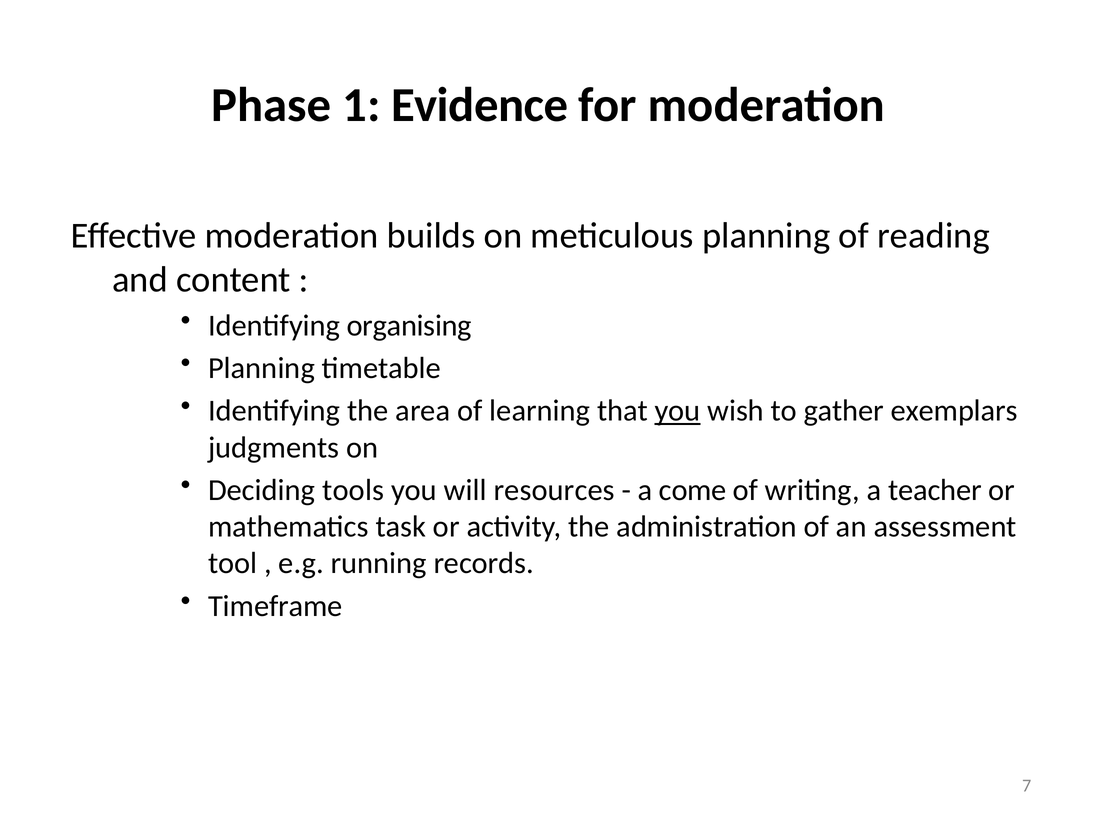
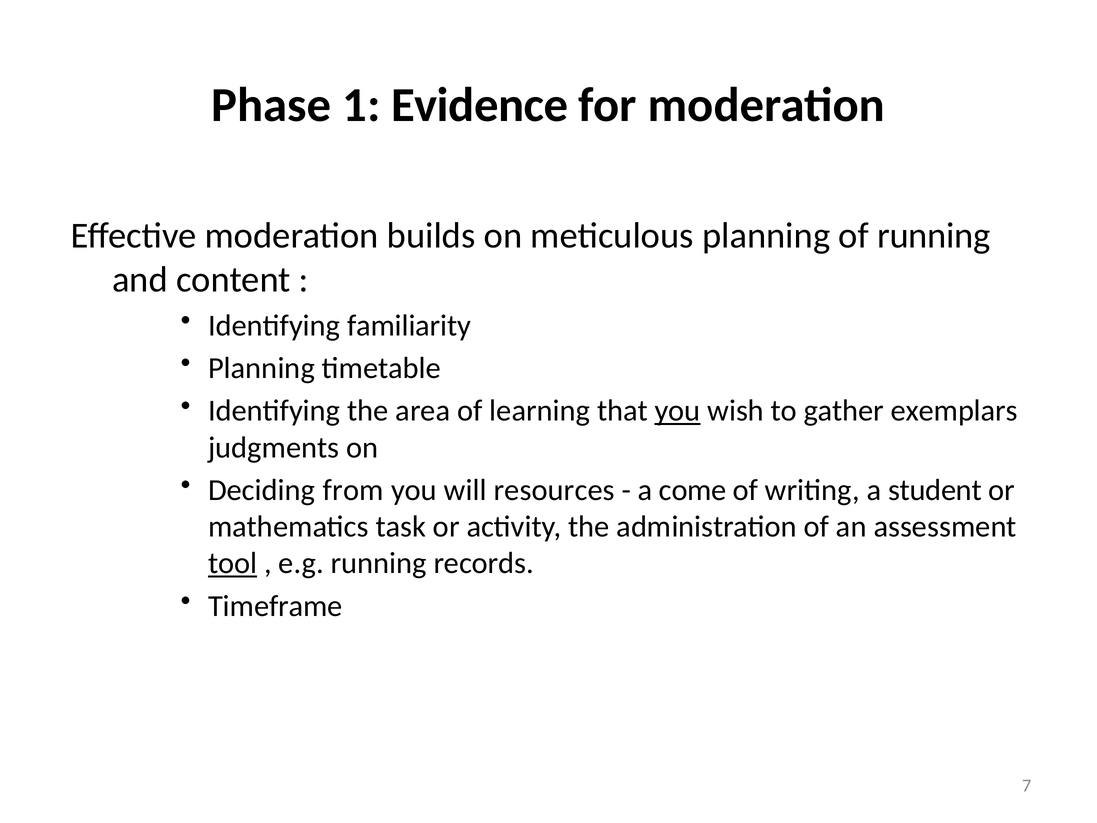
of reading: reading -> running
organising: organising -> familiarity
tools: tools -> from
teacher: teacher -> student
tool underline: none -> present
